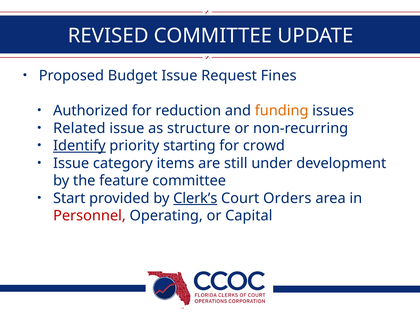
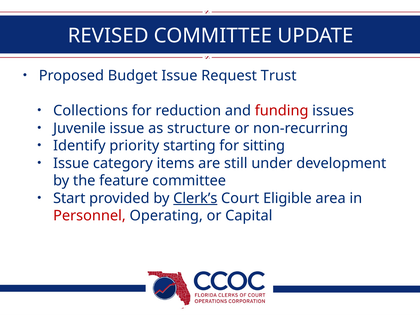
Fines: Fines -> Trust
Authorized: Authorized -> Collections
funding colour: orange -> red
Related: Related -> Juvenile
Identify underline: present -> none
crowd: crowd -> sitting
Orders: Orders -> Eligible
